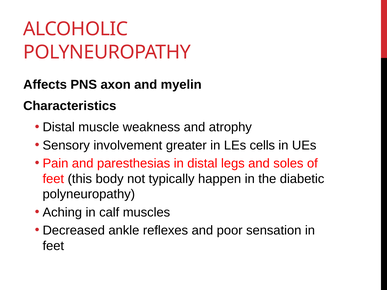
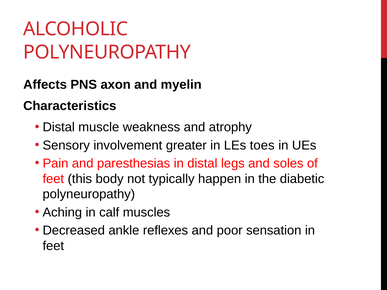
cells: cells -> toes
